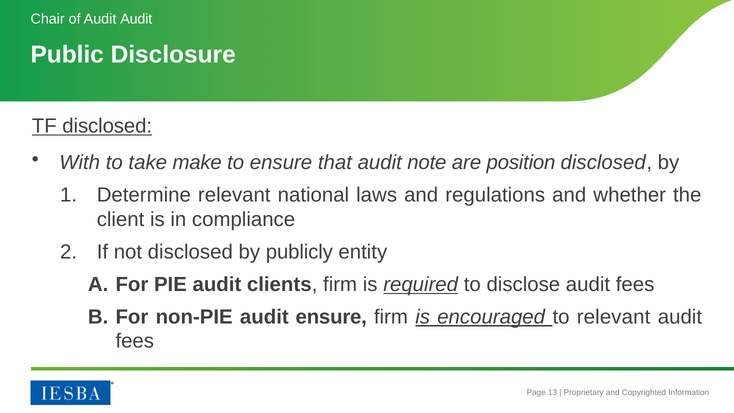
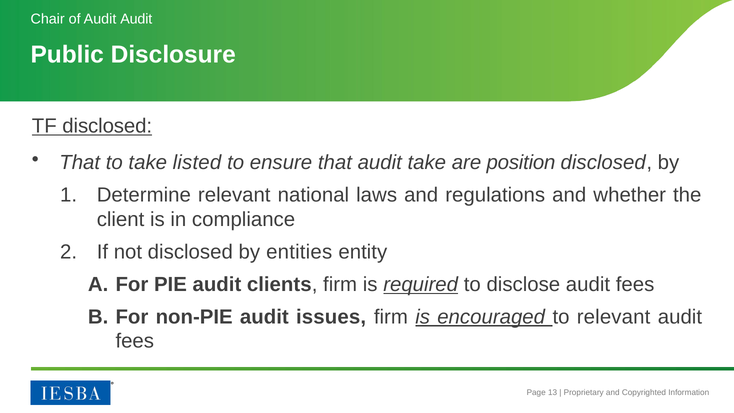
With at (80, 163): With -> That
make: make -> listed
audit note: note -> take
publicly: publicly -> entities
audit ensure: ensure -> issues
